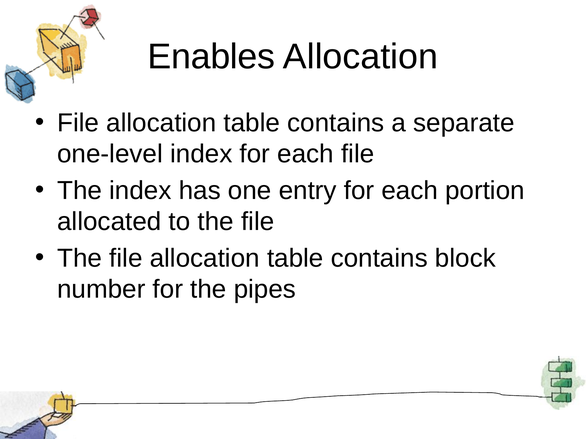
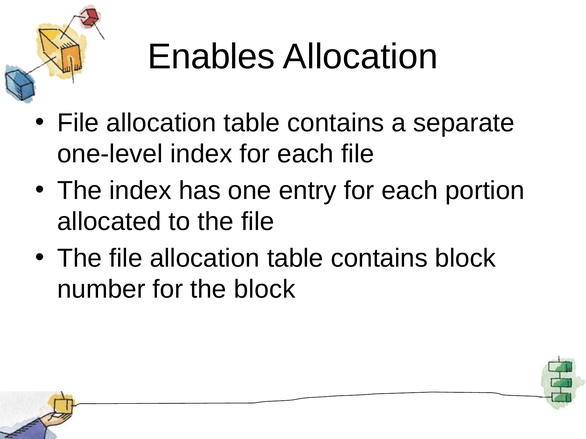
the pipes: pipes -> block
